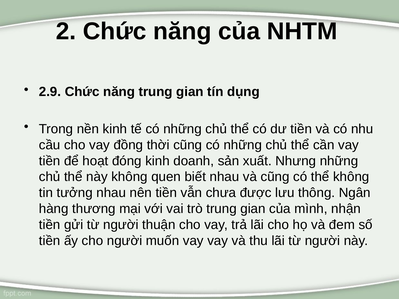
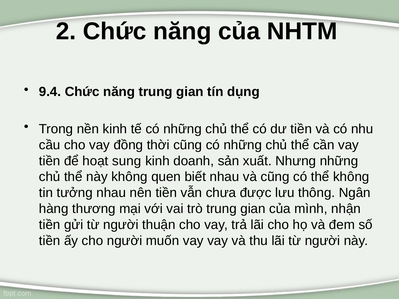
2.9: 2.9 -> 9.4
đóng: đóng -> sung
